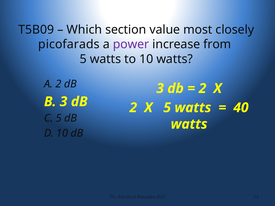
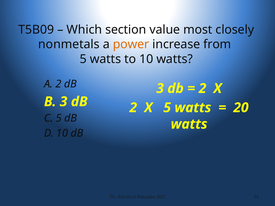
picofarads: picofarads -> nonmetals
power colour: purple -> orange
40: 40 -> 20
